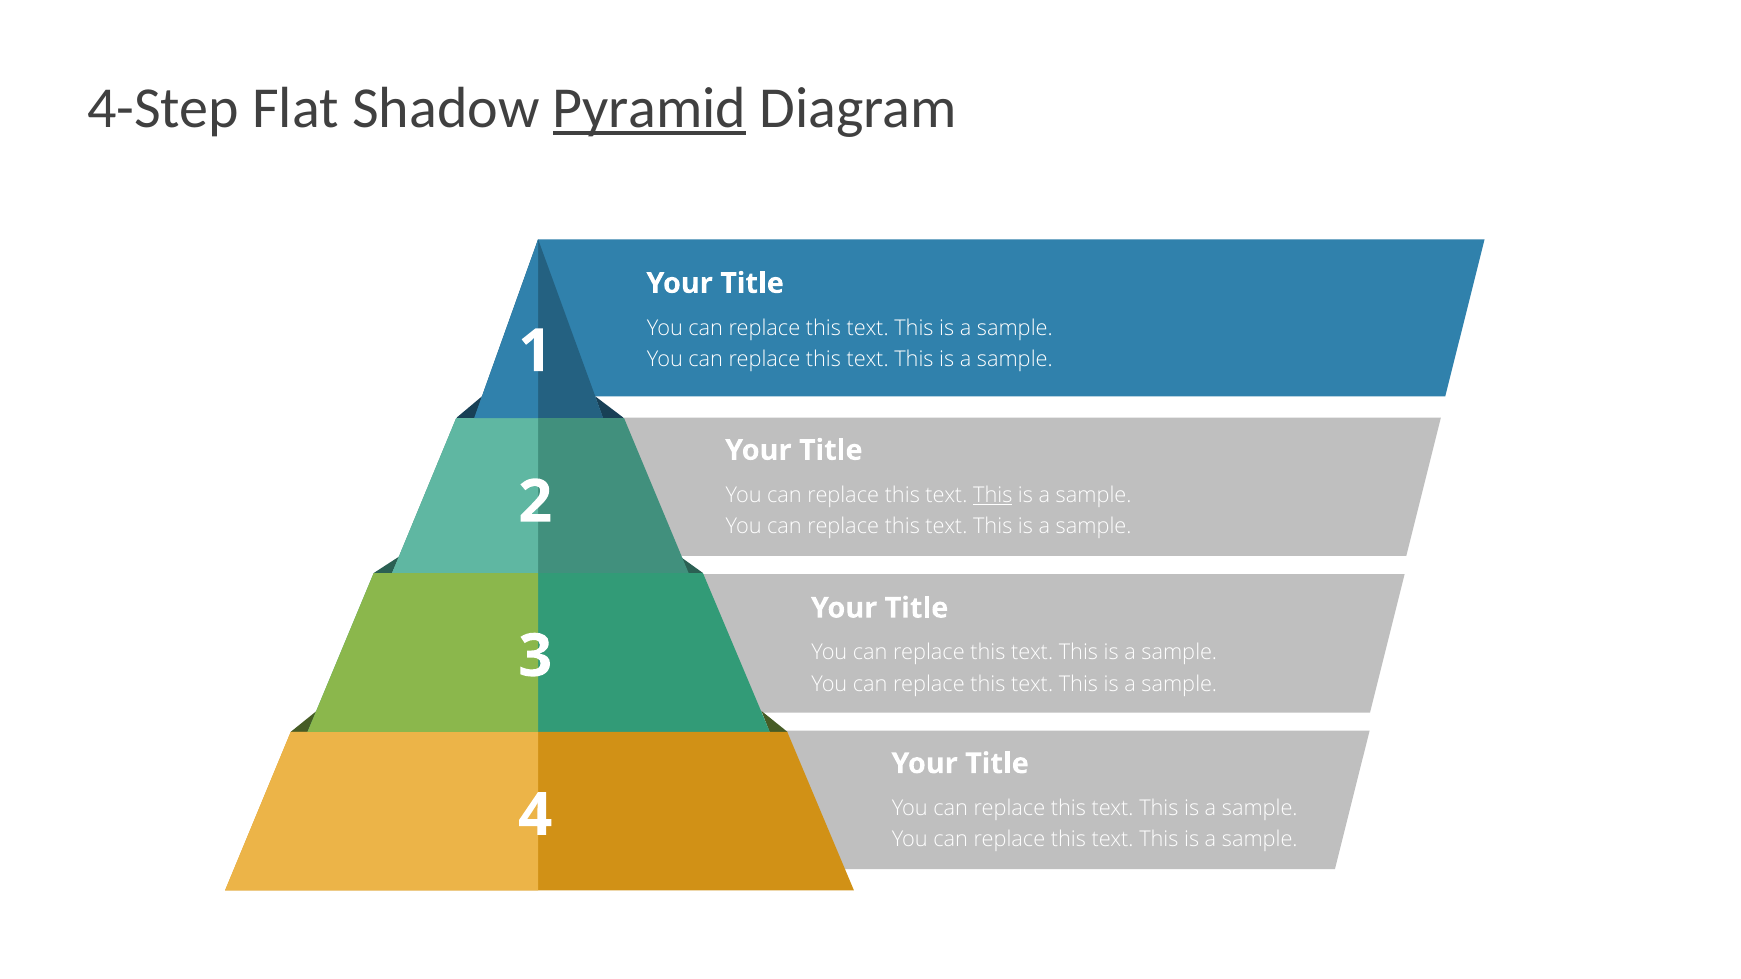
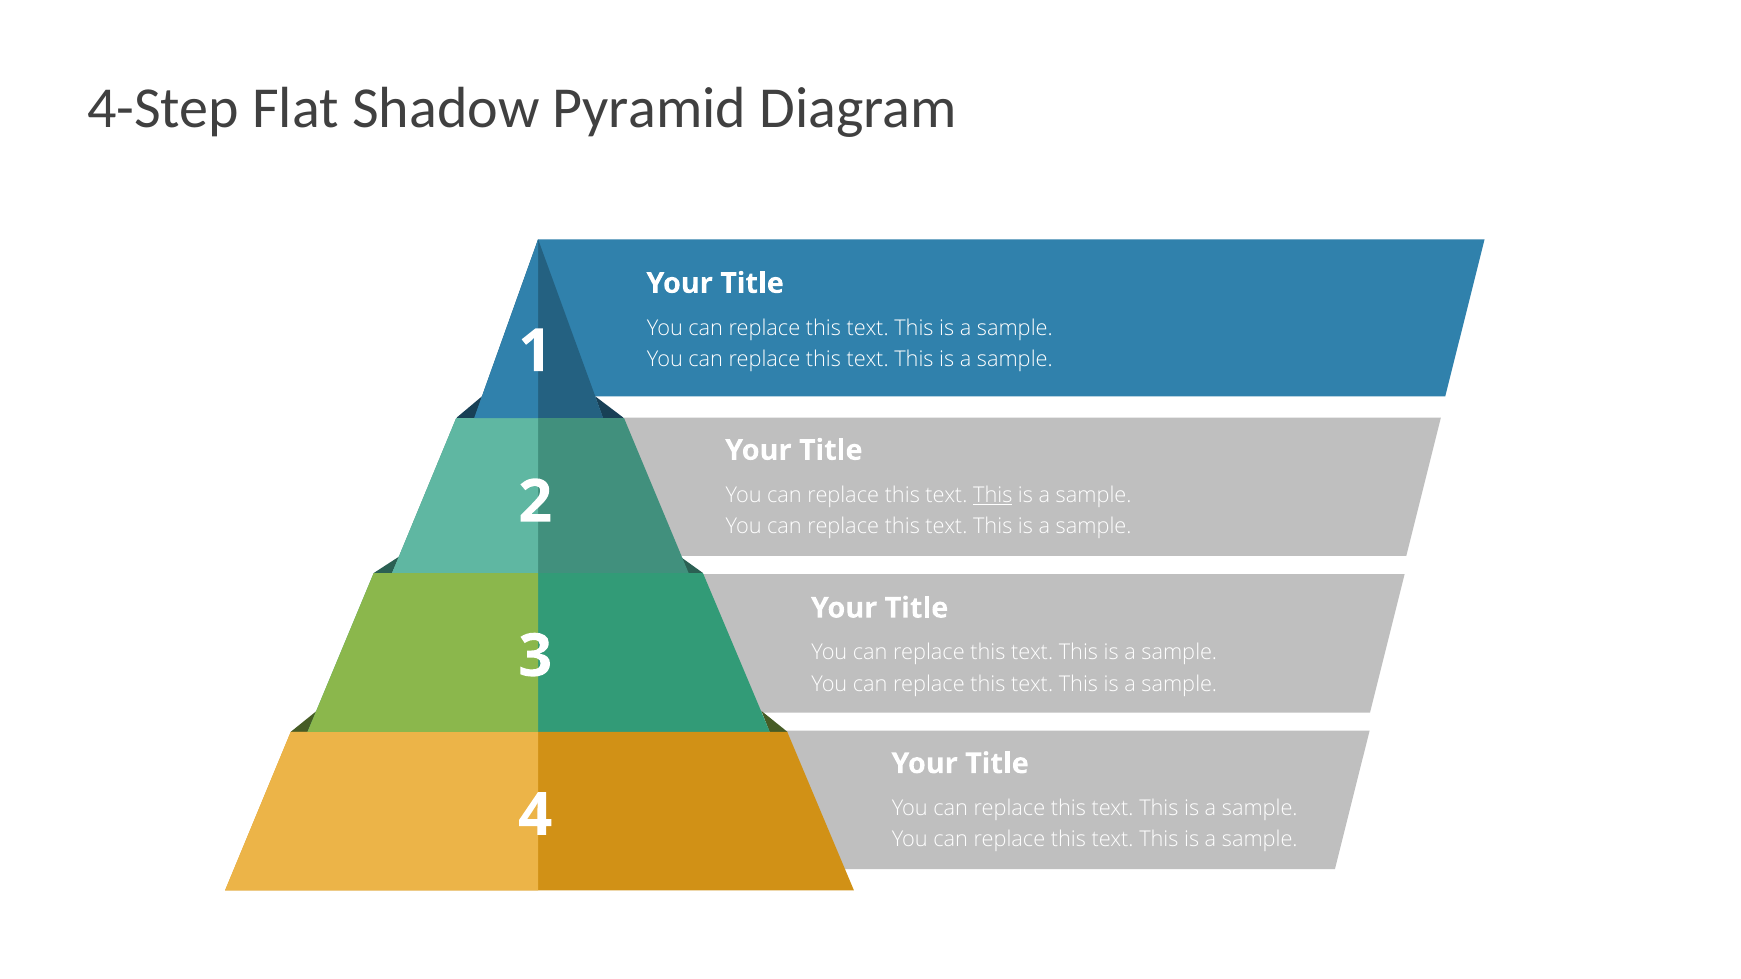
Pyramid underline: present -> none
